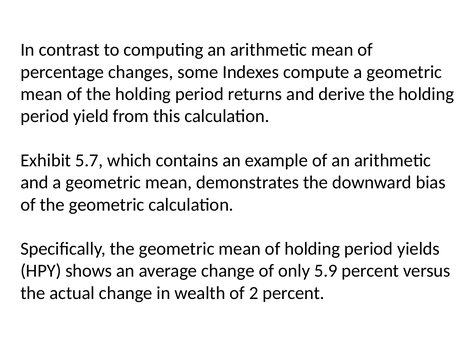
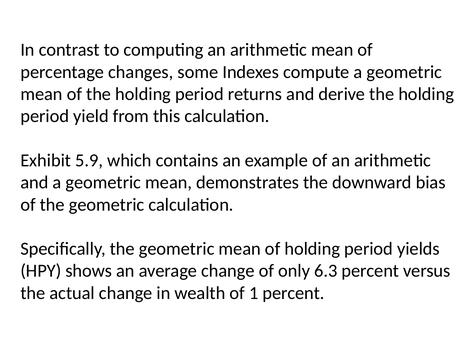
5.7: 5.7 -> 5.9
5.9: 5.9 -> 6.3
2: 2 -> 1
